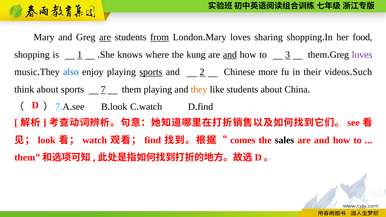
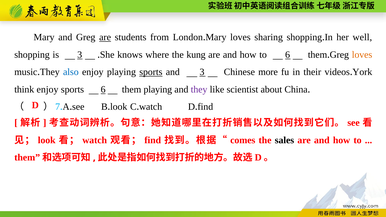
from underline: present -> none
food: food -> well
is 1: 1 -> 3
and at (230, 55) underline: present -> none
to 3: 3 -> 6
loves at (362, 55) colour: purple -> orange
and 2: 2 -> 3
Such: Such -> York
think about: about -> enjoy
sports 7: 7 -> 6
they at (199, 89) colour: orange -> purple
like students: students -> scientist
